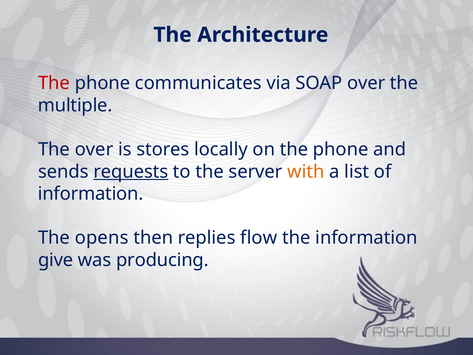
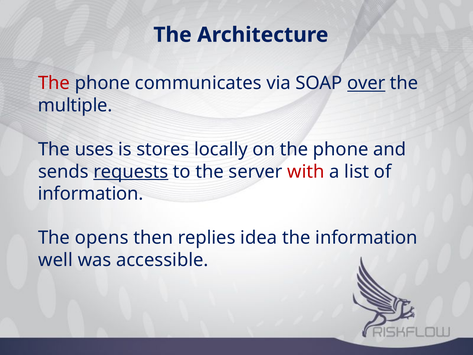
over at (366, 83) underline: none -> present
The over: over -> uses
with colour: orange -> red
flow: flow -> idea
give: give -> well
producing: producing -> accessible
